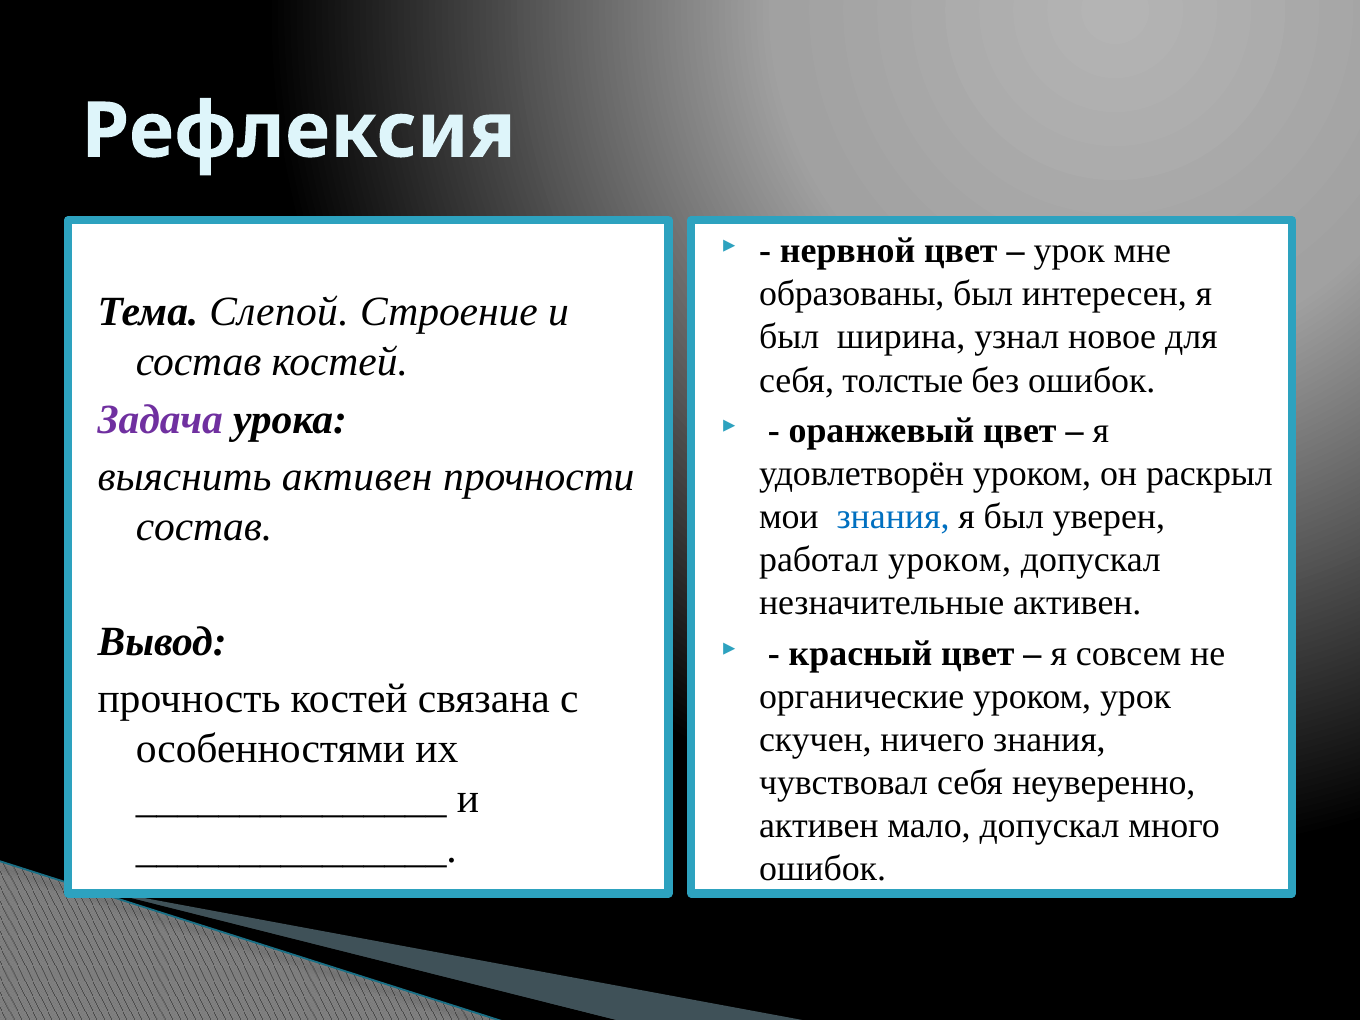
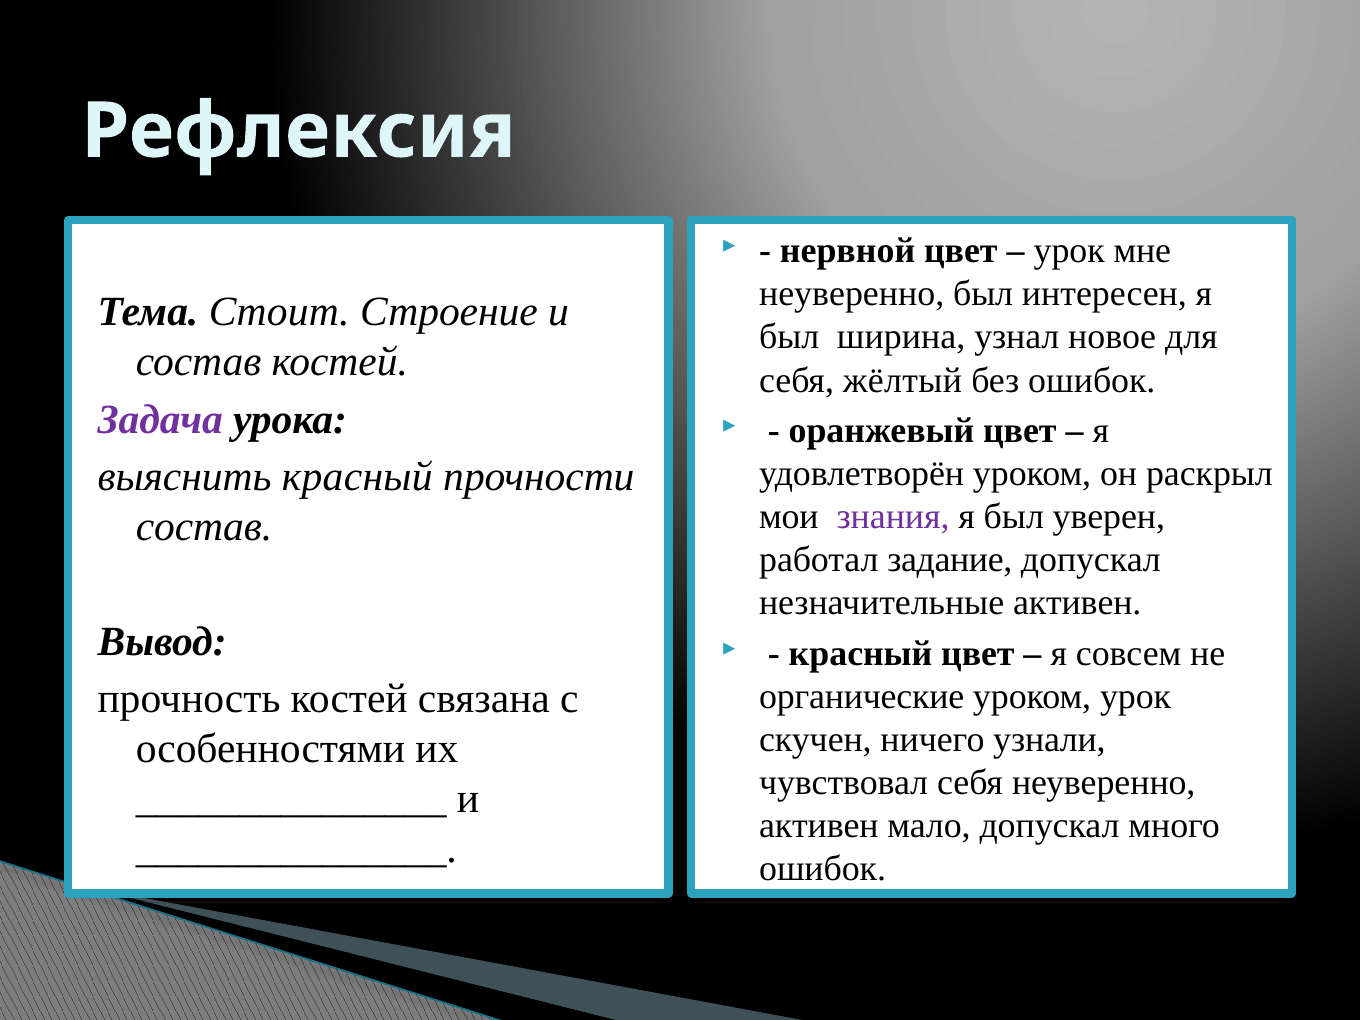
образованы at (852, 294): образованы -> неуверенно
Слепой: Слепой -> Стоит
толстые: толстые -> жёлтый
выяснить активен: активен -> красный
знания at (893, 517) colour: blue -> purple
работал уроком: уроком -> задание
ничего знания: знания -> узнали
